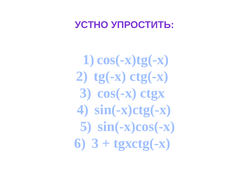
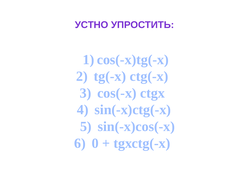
3 at (95, 143): 3 -> 0
